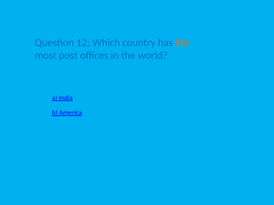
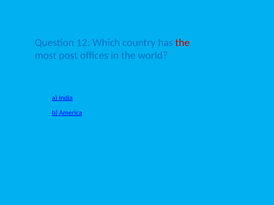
the at (182, 43) colour: orange -> red
